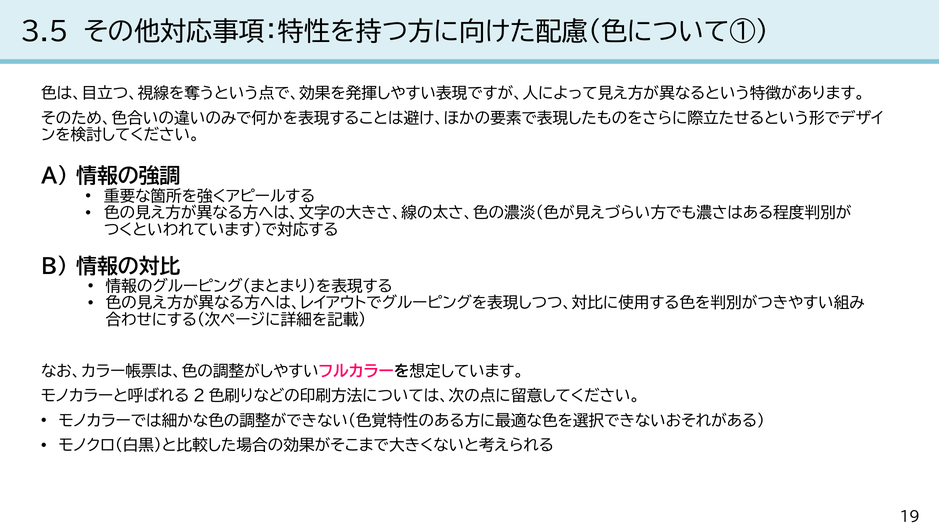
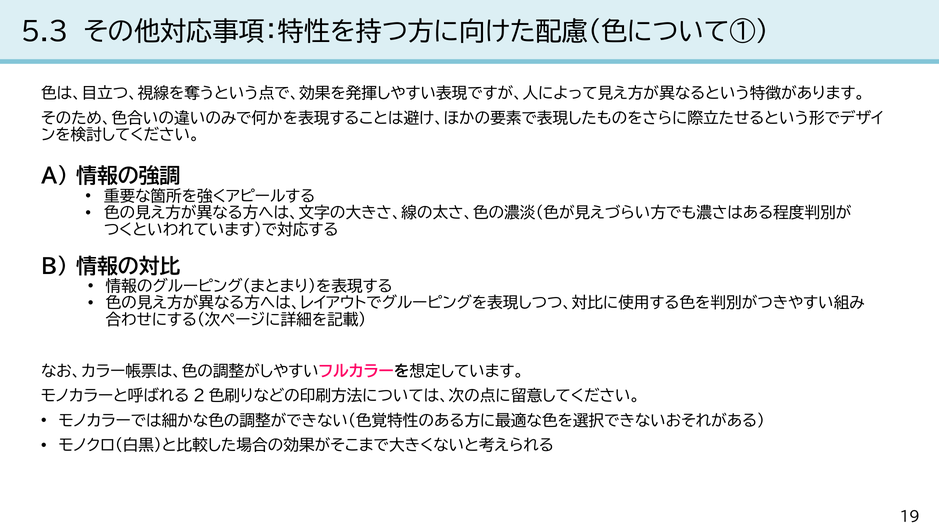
3.5: 3.5 -> 5.3
